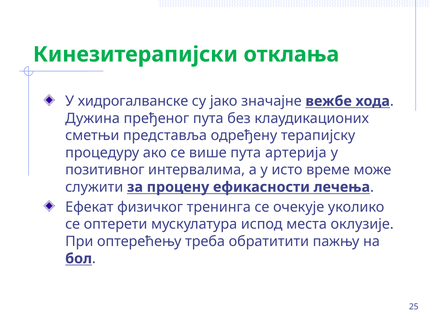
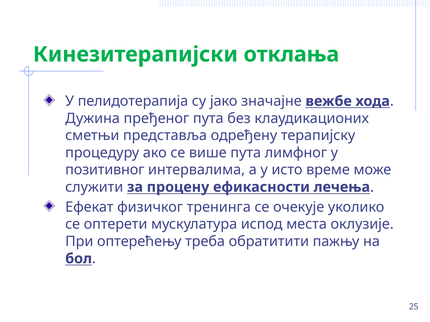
хидрогалванске: хидрогалванске -> пелидотерапија
артерија: артерија -> лимфног
